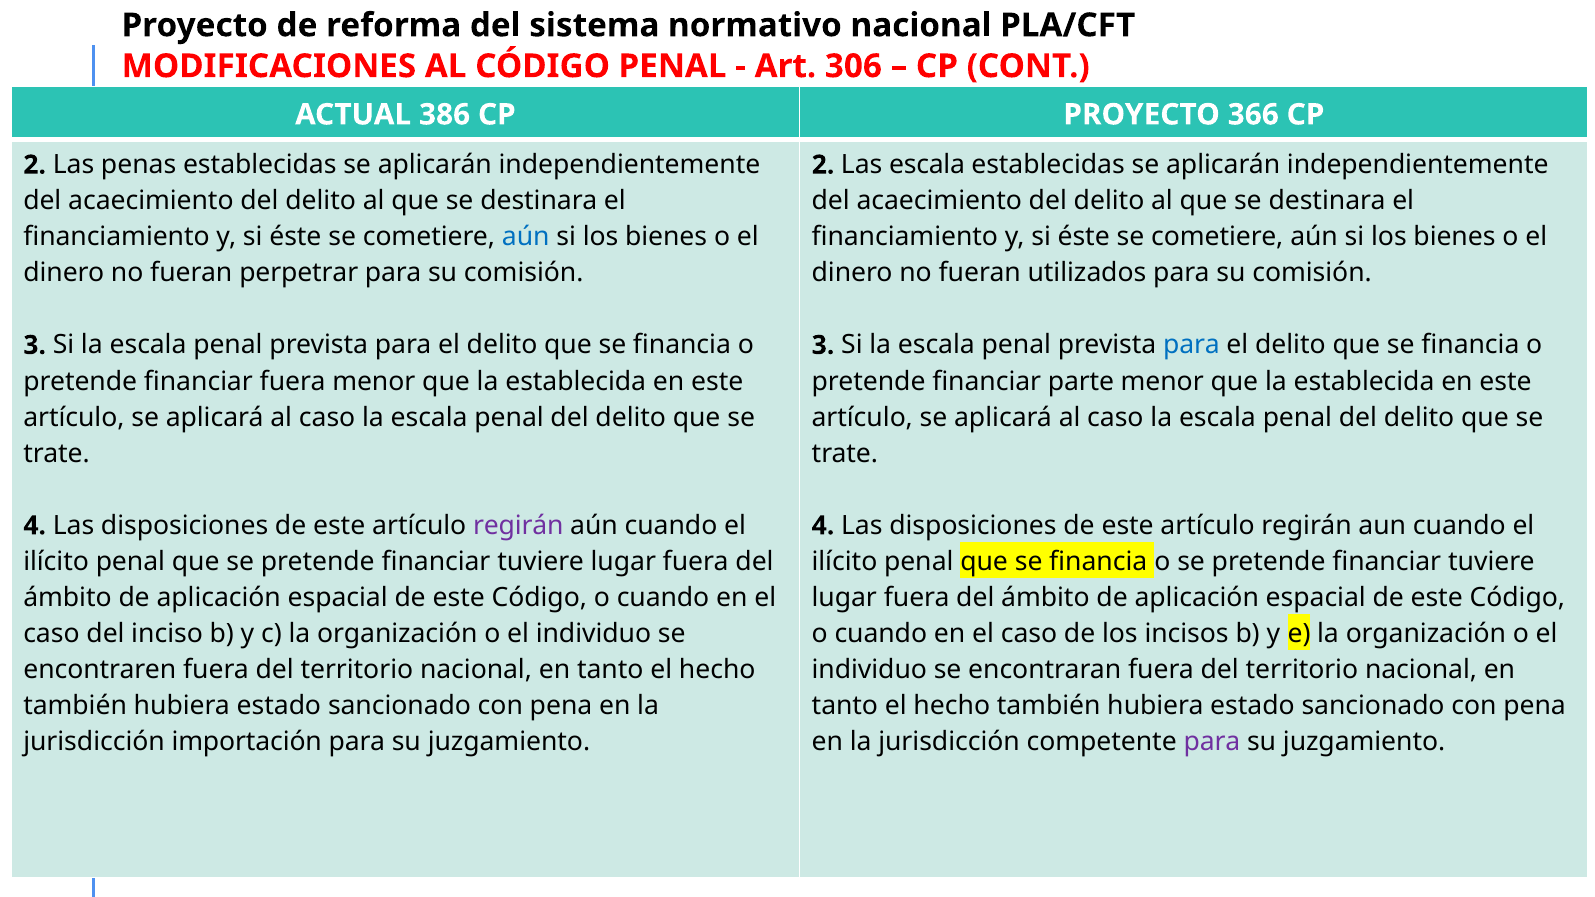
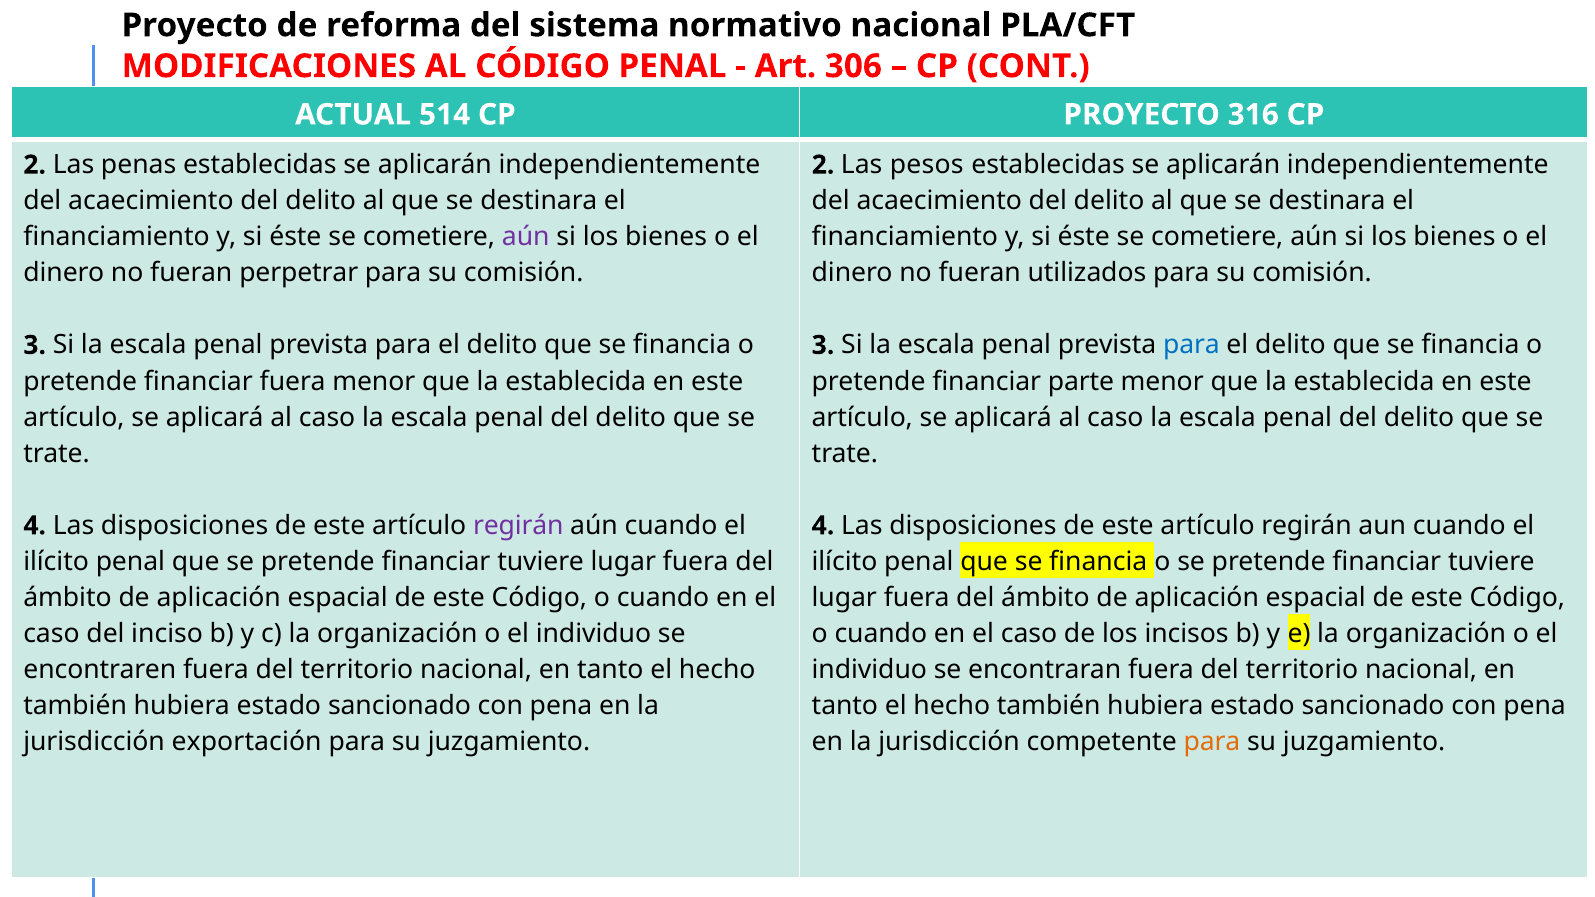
386: 386 -> 514
366: 366 -> 316
Las escala: escala -> pesos
aún at (526, 237) colour: blue -> purple
importación: importación -> exportación
para at (1212, 742) colour: purple -> orange
